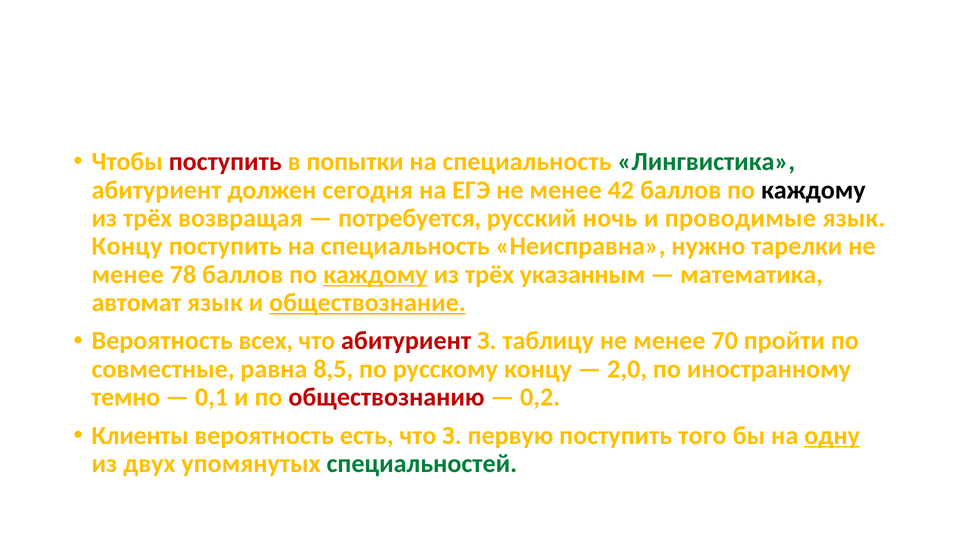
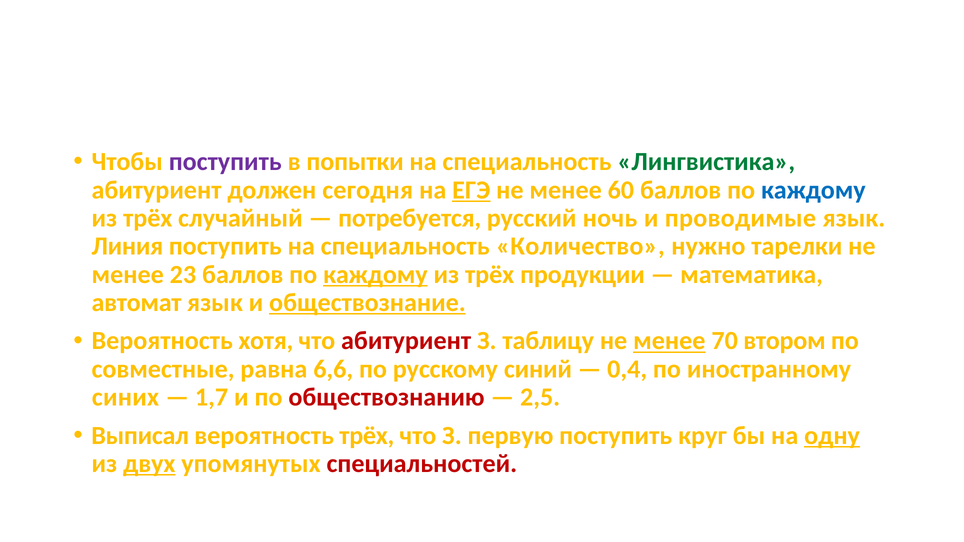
поступить at (225, 162) colour: red -> purple
ЕГЭ underline: none -> present
42: 42 -> 60
каждому at (813, 190) colour: black -> blue
возвращая: возвращая -> случайный
Концу at (127, 246): Концу -> Линия
Неисправна: Неисправна -> Количество
78: 78 -> 23
указанным: указанным -> продукции
всех: всех -> хотя
менее at (669, 341) underline: none -> present
пройти: пройти -> втором
8,5: 8,5 -> 6,6
русскому концу: концу -> синий
2,0: 2,0 -> 0,4
темно: темно -> синих
0,1: 0,1 -> 1,7
0,2: 0,2 -> 2,5
Клиенты: Клиенты -> Выписал
вероятность есть: есть -> трёх
того: того -> круг
двух underline: none -> present
специальностей colour: green -> red
